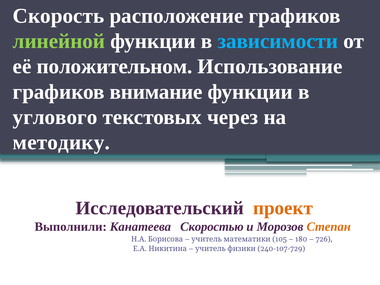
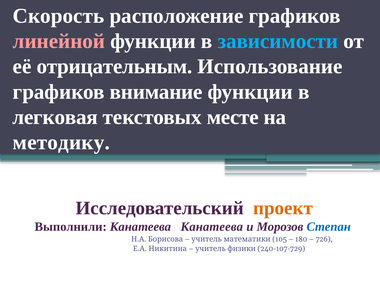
линейной colour: light green -> pink
положительном: положительном -> отрицательным
углового: углового -> легковая
через: через -> месте
Канатеева Скоростью: Скоростью -> Канатеева
Степан colour: orange -> blue
